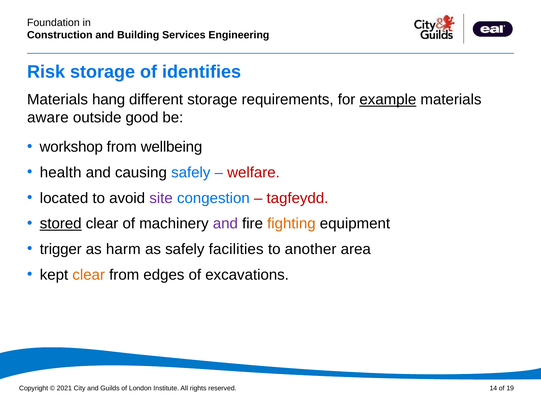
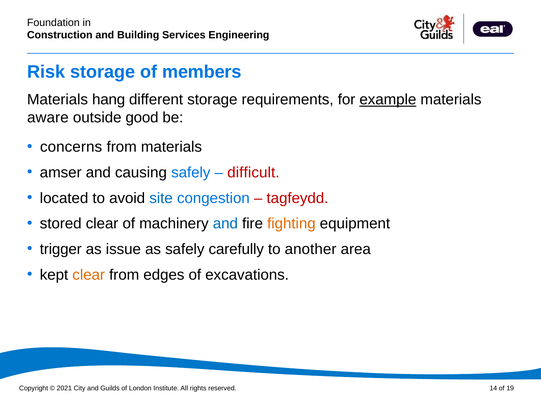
identifies: identifies -> members
workshop: workshop -> concerns
from wellbeing: wellbeing -> materials
health: health -> amser
welfare: welfare -> difficult
site colour: purple -> blue
stored underline: present -> none
and at (225, 223) colour: purple -> blue
harm: harm -> issue
facilities: facilities -> carefully
